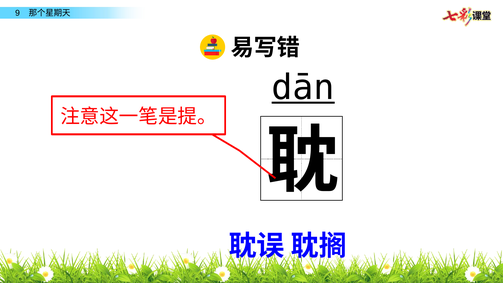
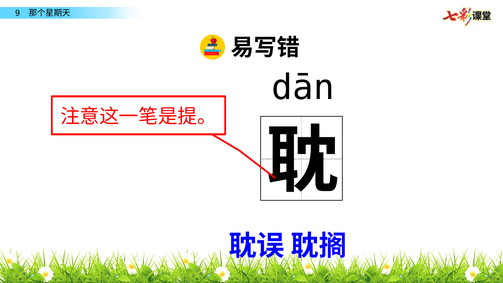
dān underline: present -> none
